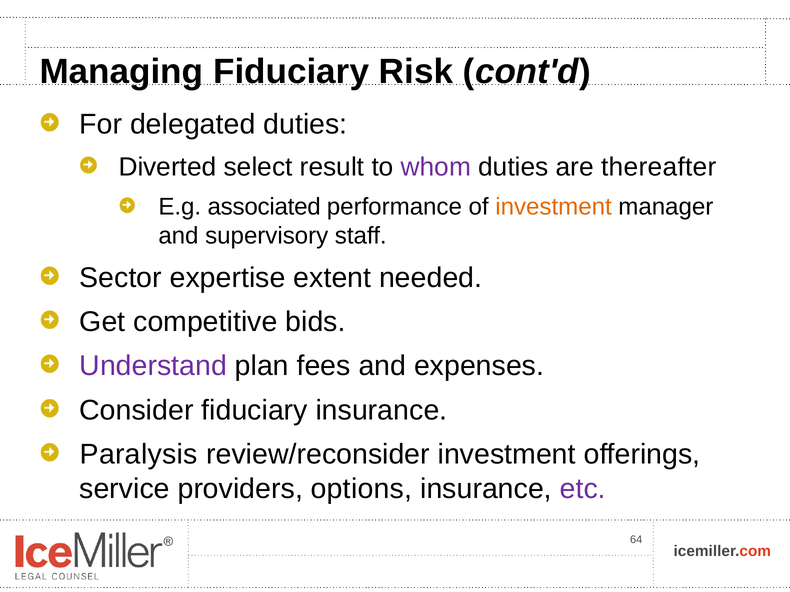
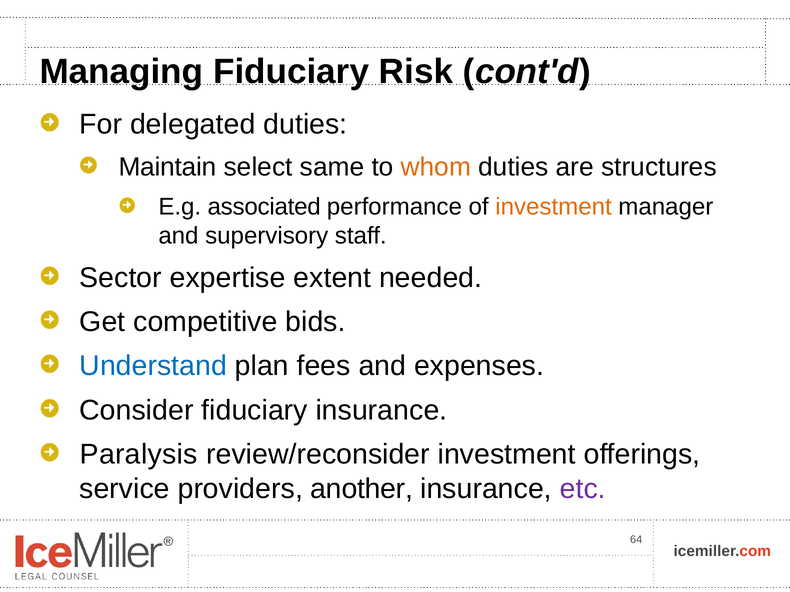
Diverted: Diverted -> Maintain
result: result -> same
whom colour: purple -> orange
thereafter: thereafter -> structures
Understand colour: purple -> blue
options: options -> another
